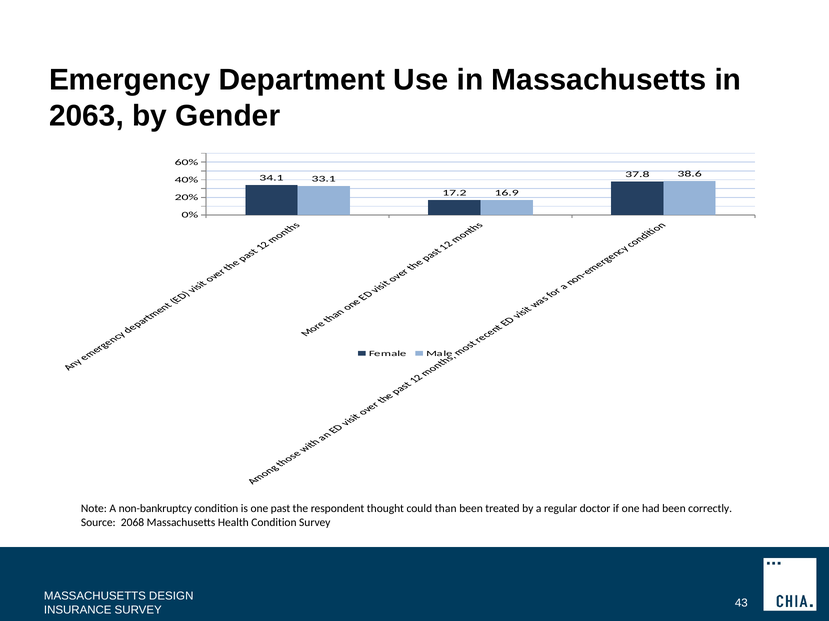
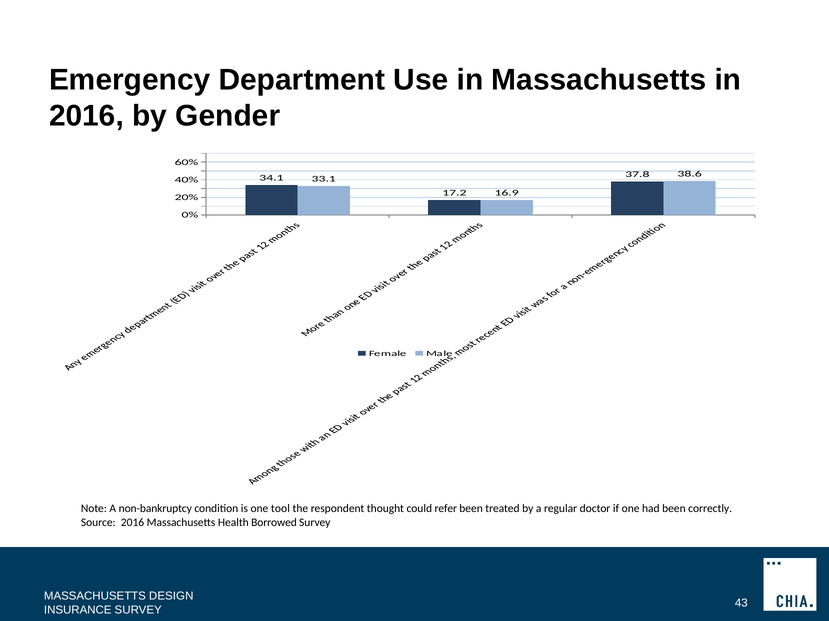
2063 at (86, 116): 2063 -> 2016
past: past -> tool
than: than -> refer
Source 2068: 2068 -> 2016
Health Condition: Condition -> Borrowed
